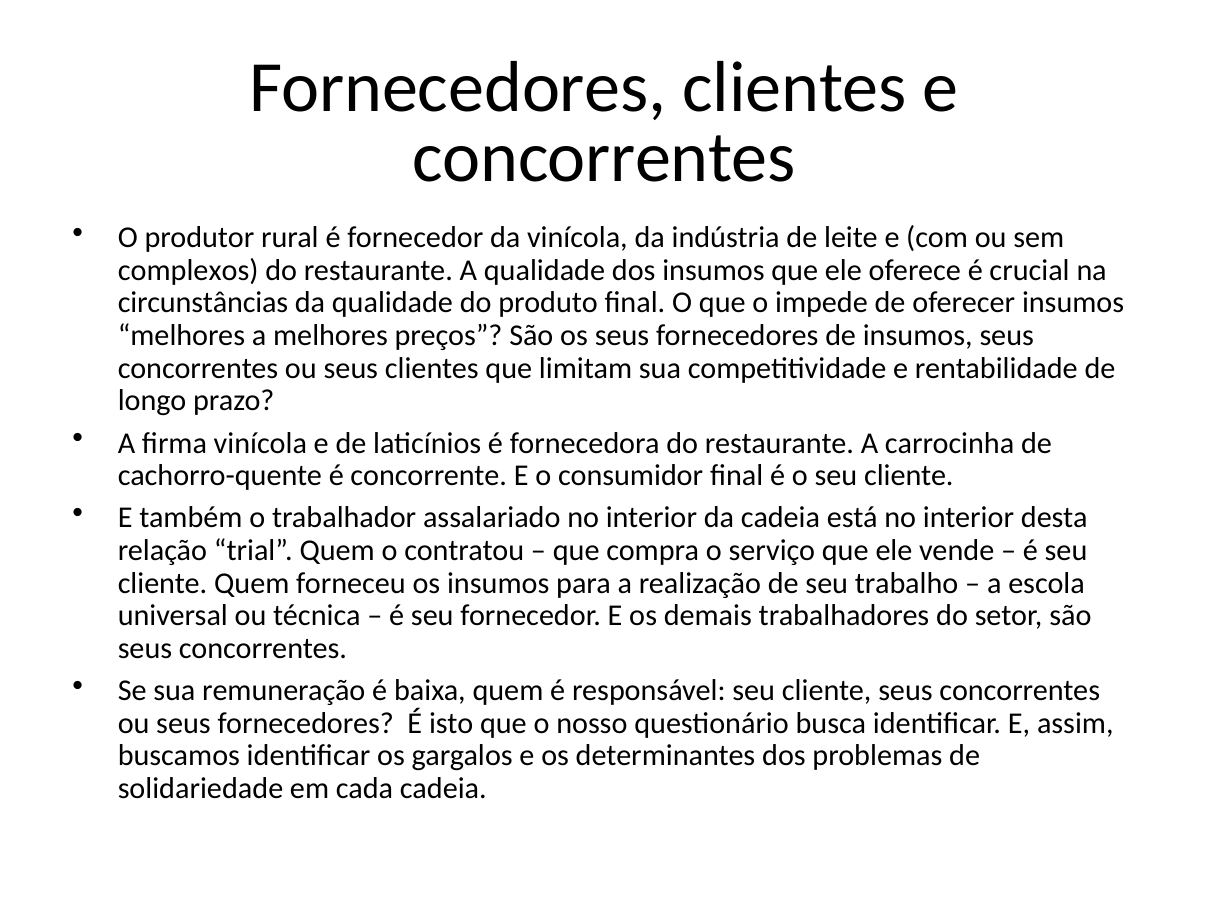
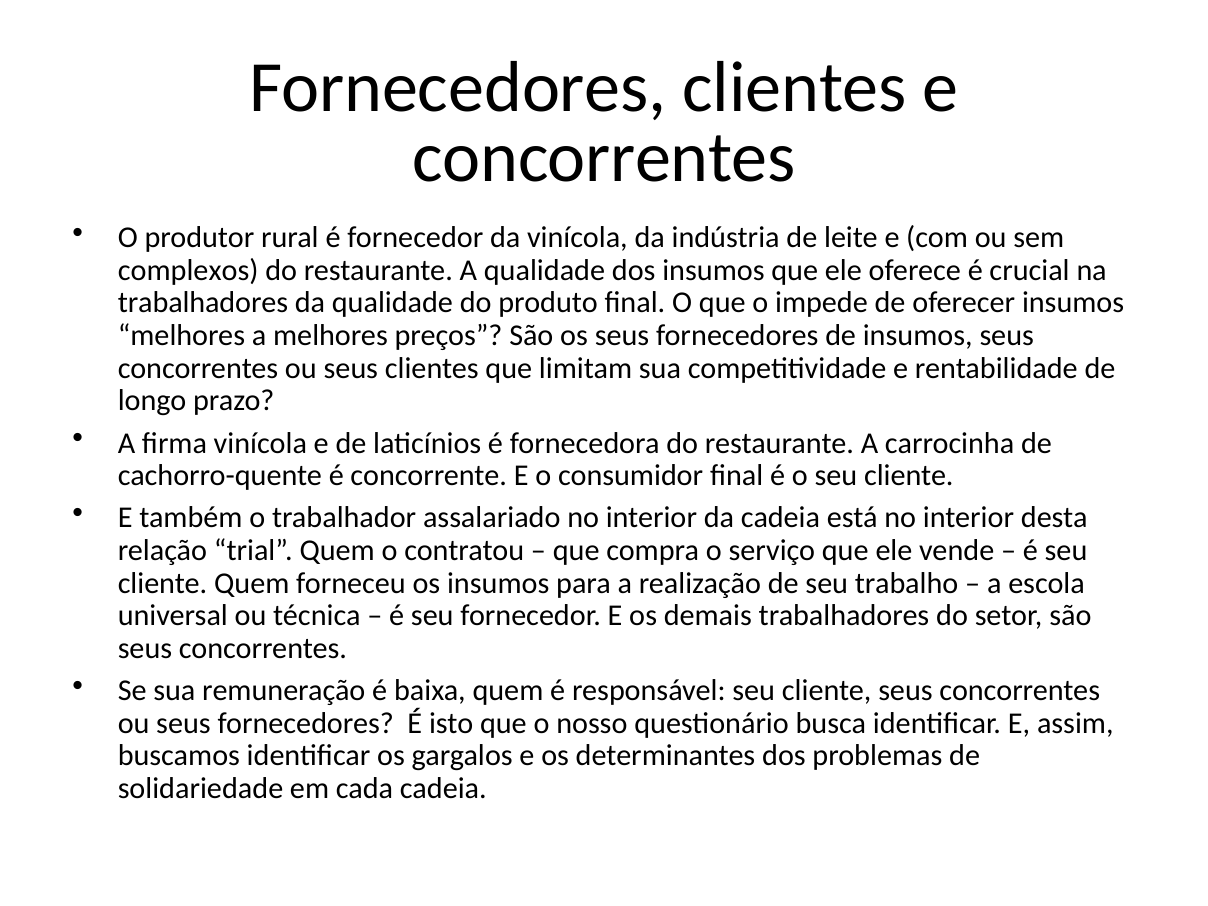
circunstâncias at (203, 303): circunstâncias -> trabalhadores
